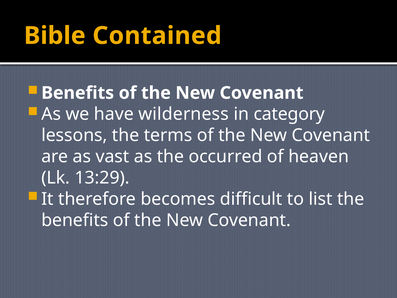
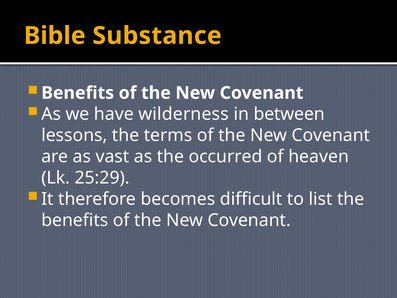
Contained: Contained -> Substance
category: category -> between
13:29: 13:29 -> 25:29
